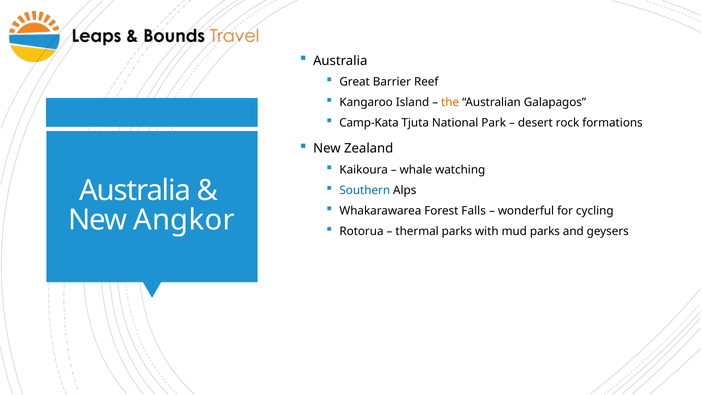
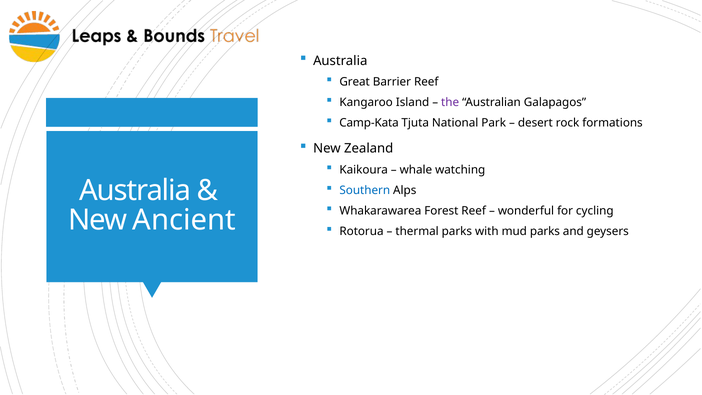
the colour: orange -> purple
Forest Falls: Falls -> Reef
Angkor: Angkor -> Ancient
